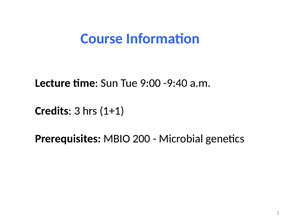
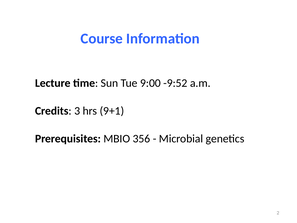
-9:40: -9:40 -> -9:52
1+1: 1+1 -> 9+1
200: 200 -> 356
